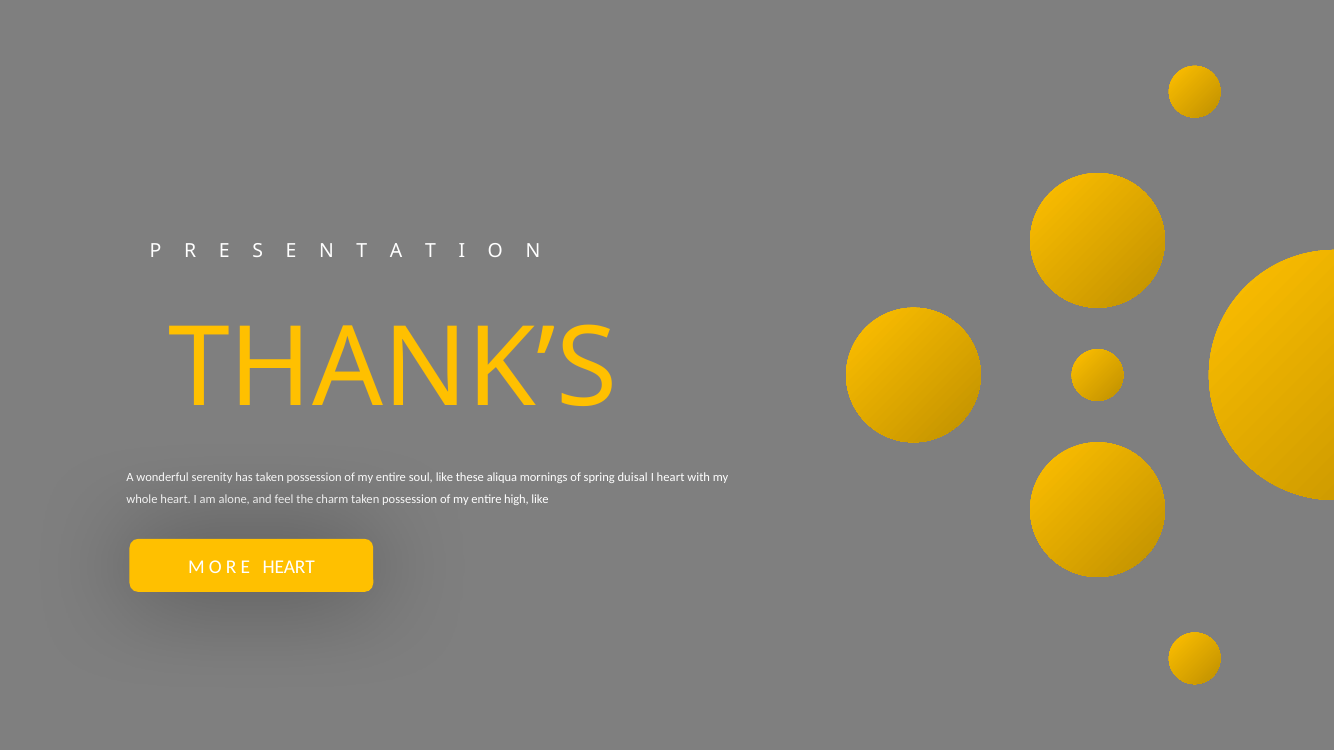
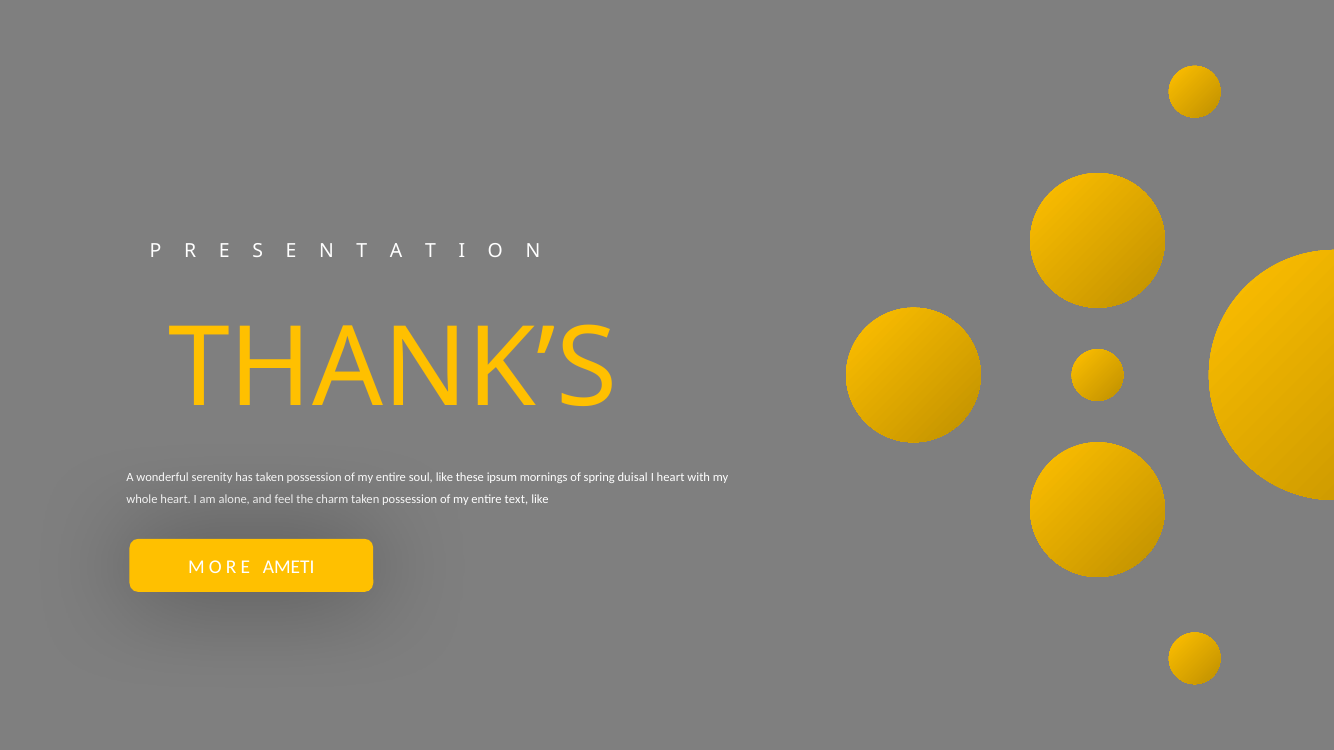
aliqua: aliqua -> ipsum
high: high -> text
MORE HEART: HEART -> AMETI
